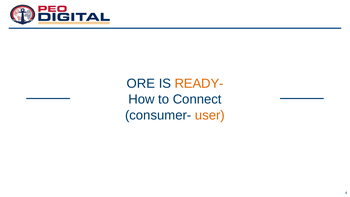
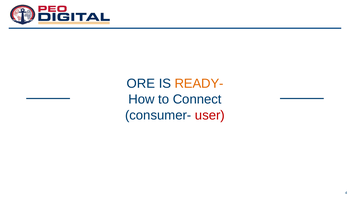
user colour: orange -> red
